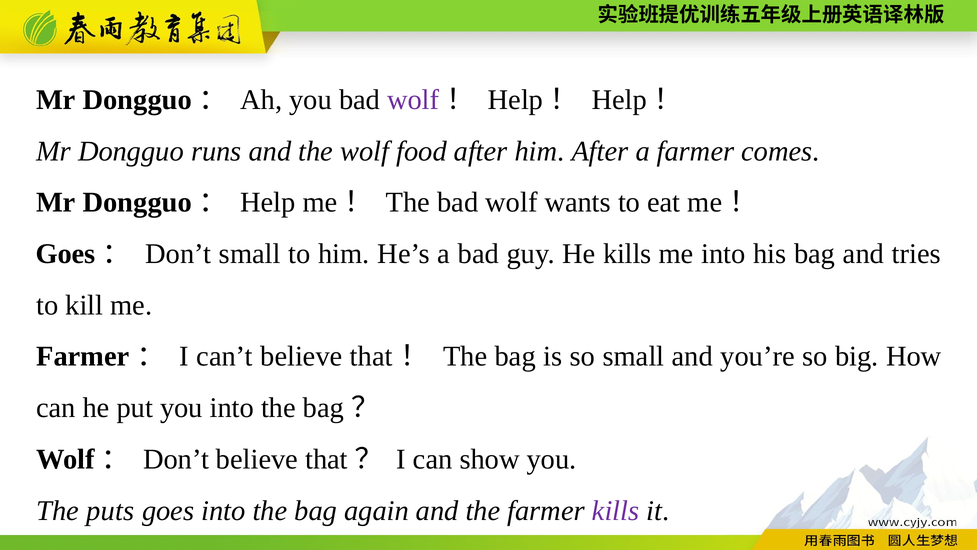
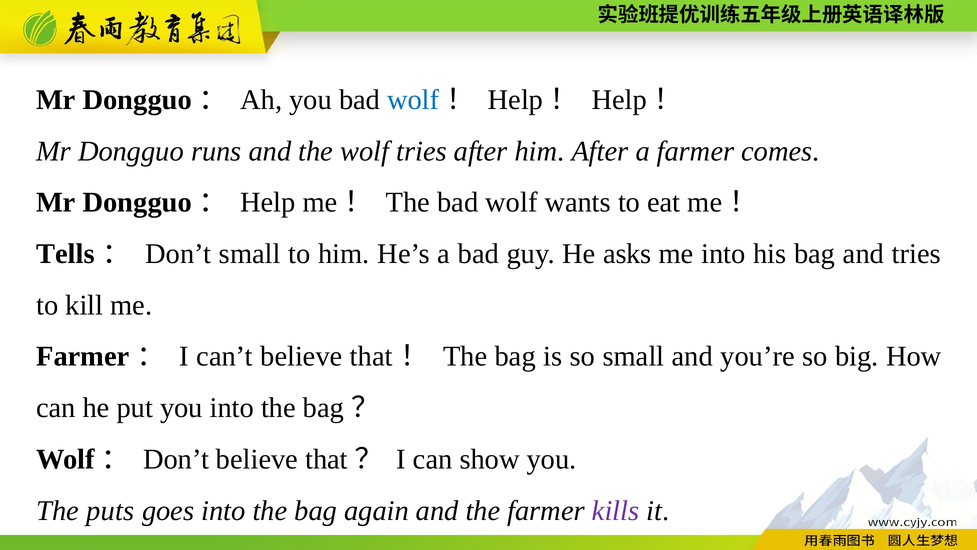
wolf at (413, 100) colour: purple -> blue
wolf food: food -> tries
Goes at (66, 254): Goes -> Tells
He kills: kills -> asks
